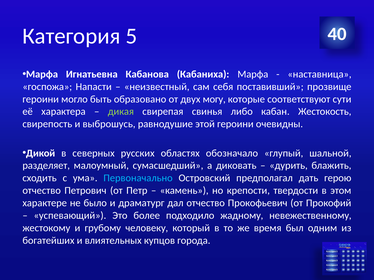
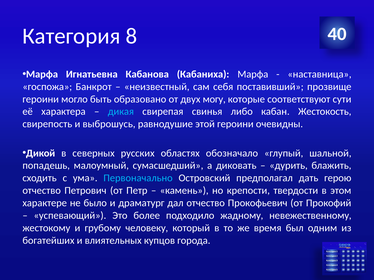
5: 5 -> 8
Напасти: Напасти -> Банкрот
дикая colour: light green -> light blue
разделяет: разделяет -> попадешь
